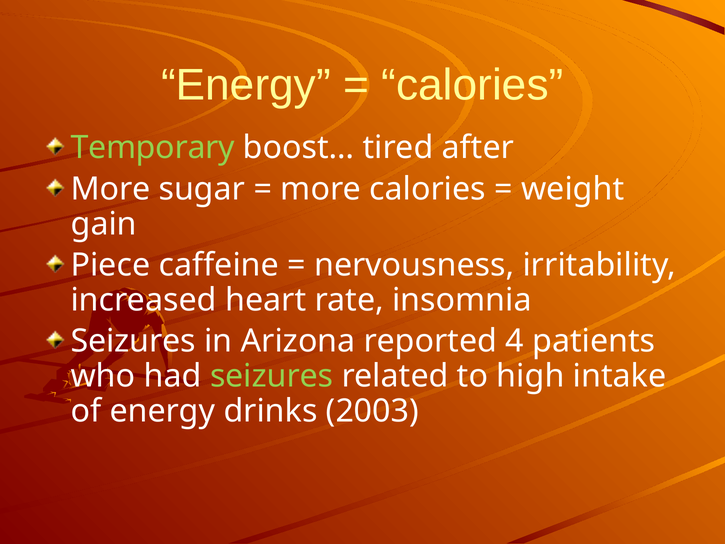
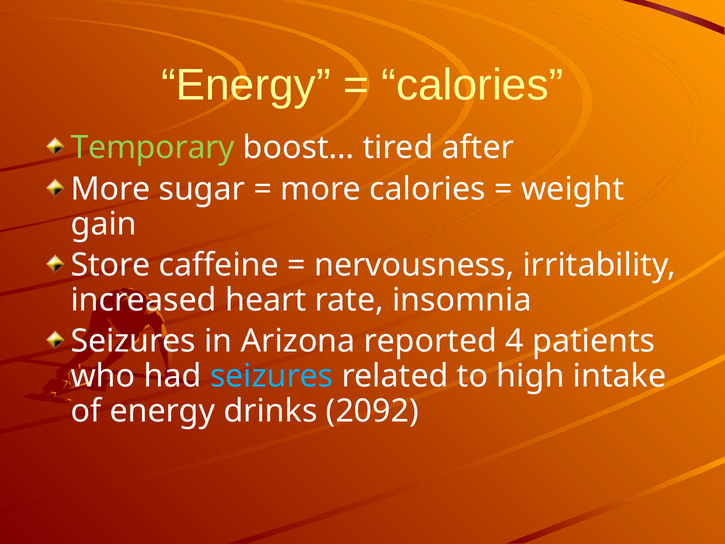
Piece: Piece -> Store
seizures at (272, 376) colour: light green -> light blue
2003: 2003 -> 2092
